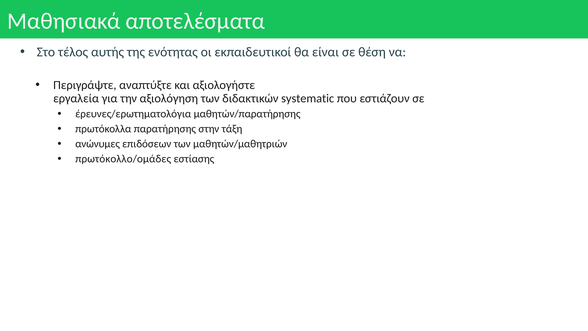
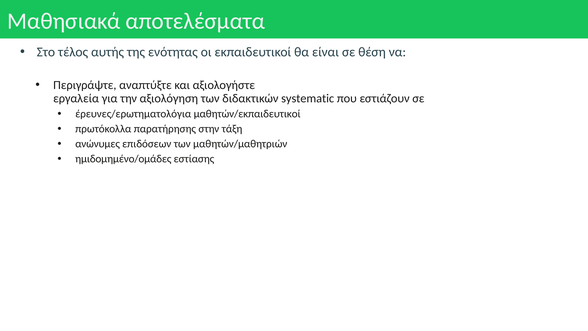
μαθητών/παρατήρησης: μαθητών/παρατήρησης -> μαθητών/εκπαιδευτικοί
πρωτόκολλο/ομάδες: πρωτόκολλο/ομάδες -> ημιδομημένο/ομάδες
